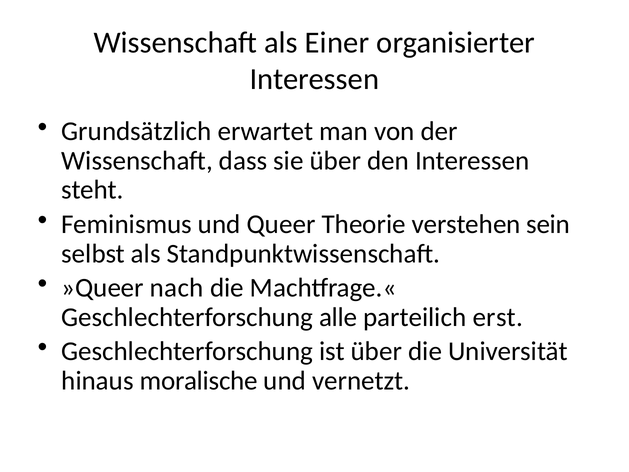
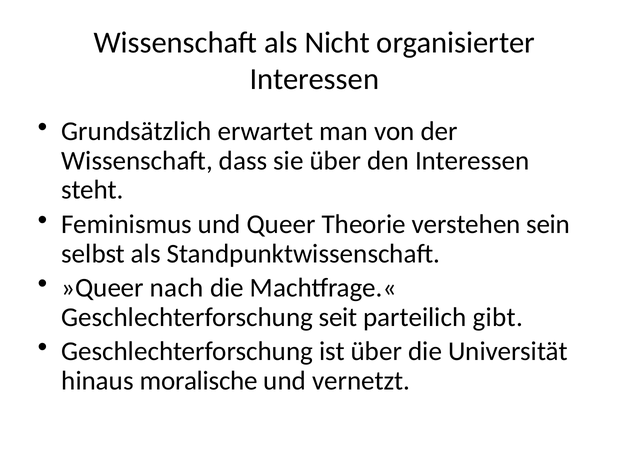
Einer: Einer -> Nicht
alle: alle -> seit
erst: erst -> gibt
